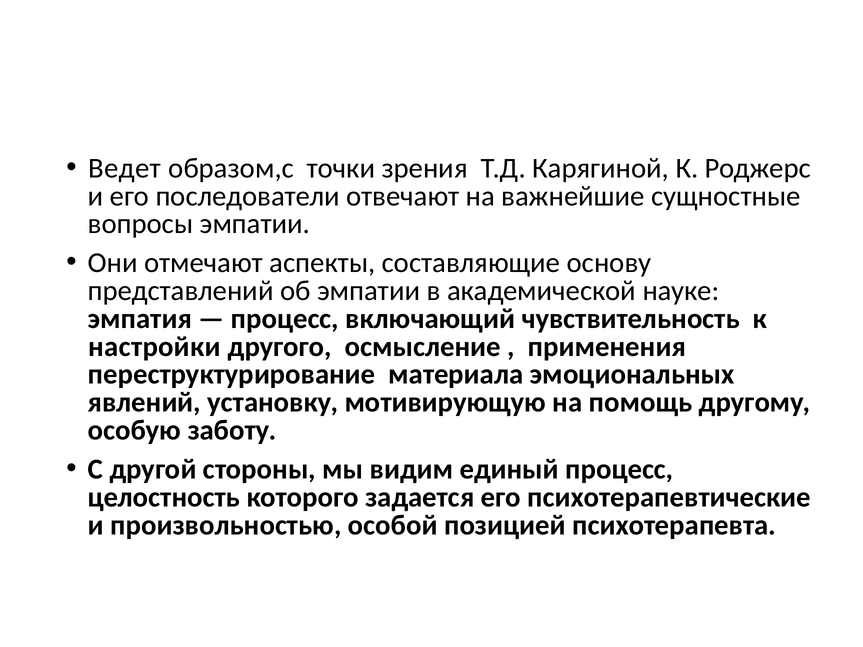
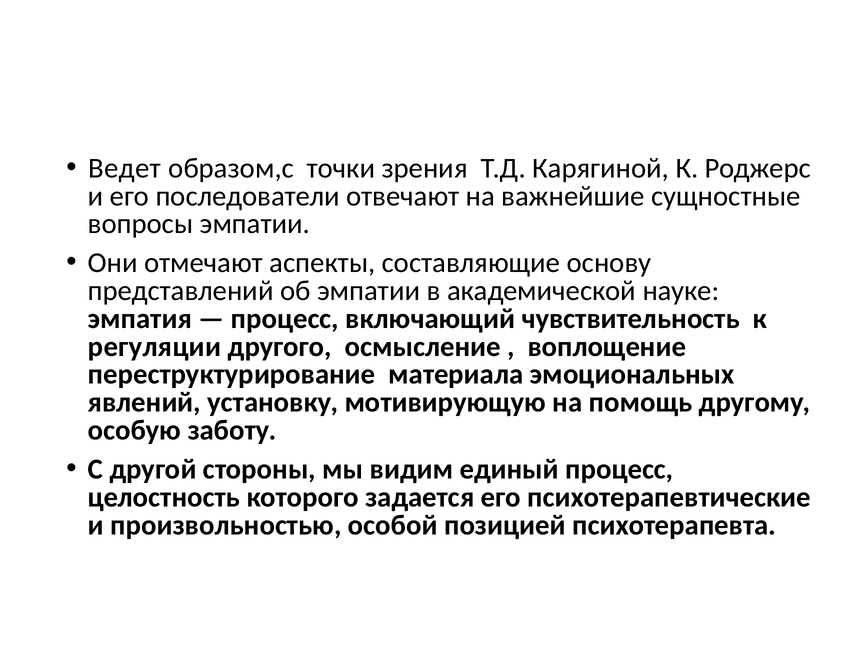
настройки: настройки -> регуляции
применения: применения -> воплощение
